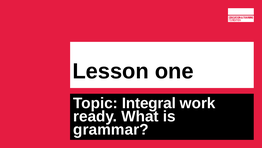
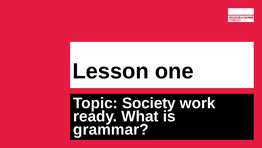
Integral: Integral -> Society
